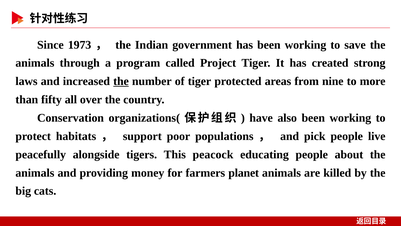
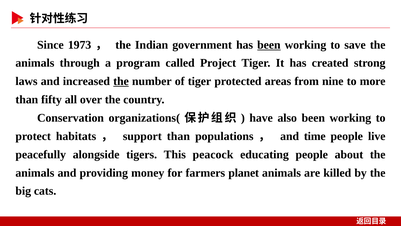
been at (269, 45) underline: none -> present
support poor: poor -> than
pick: pick -> time
